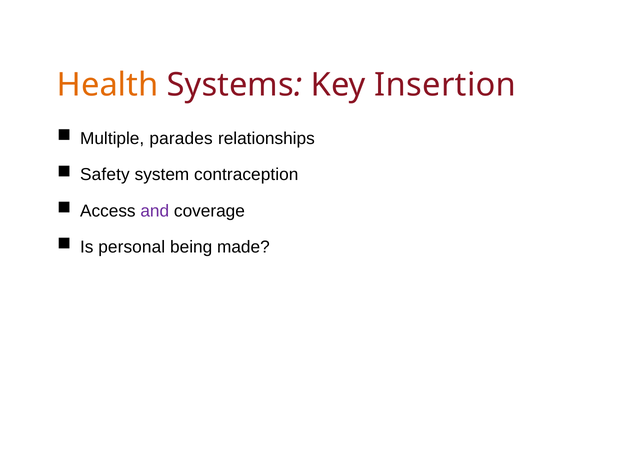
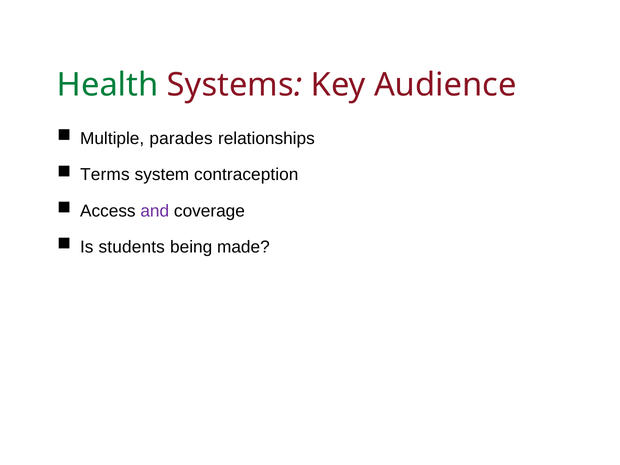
Health colour: orange -> green
Insertion: Insertion -> Audience
Safety: Safety -> Terms
personal: personal -> students
